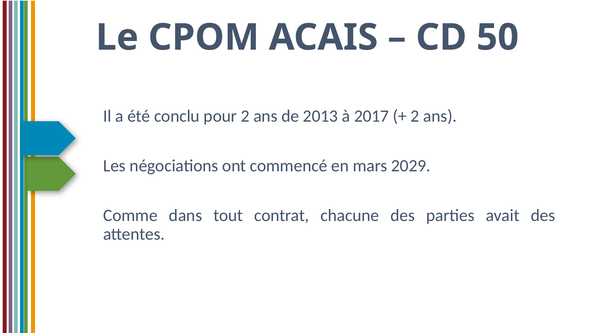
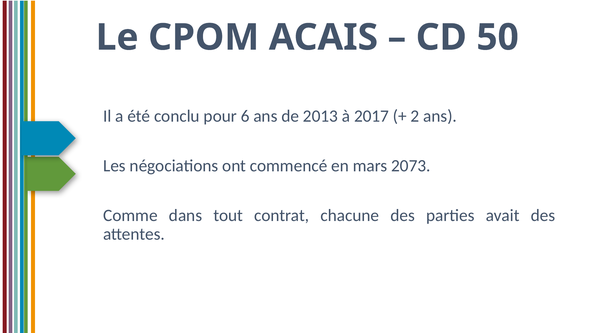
pour 2: 2 -> 6
2029: 2029 -> 2073
